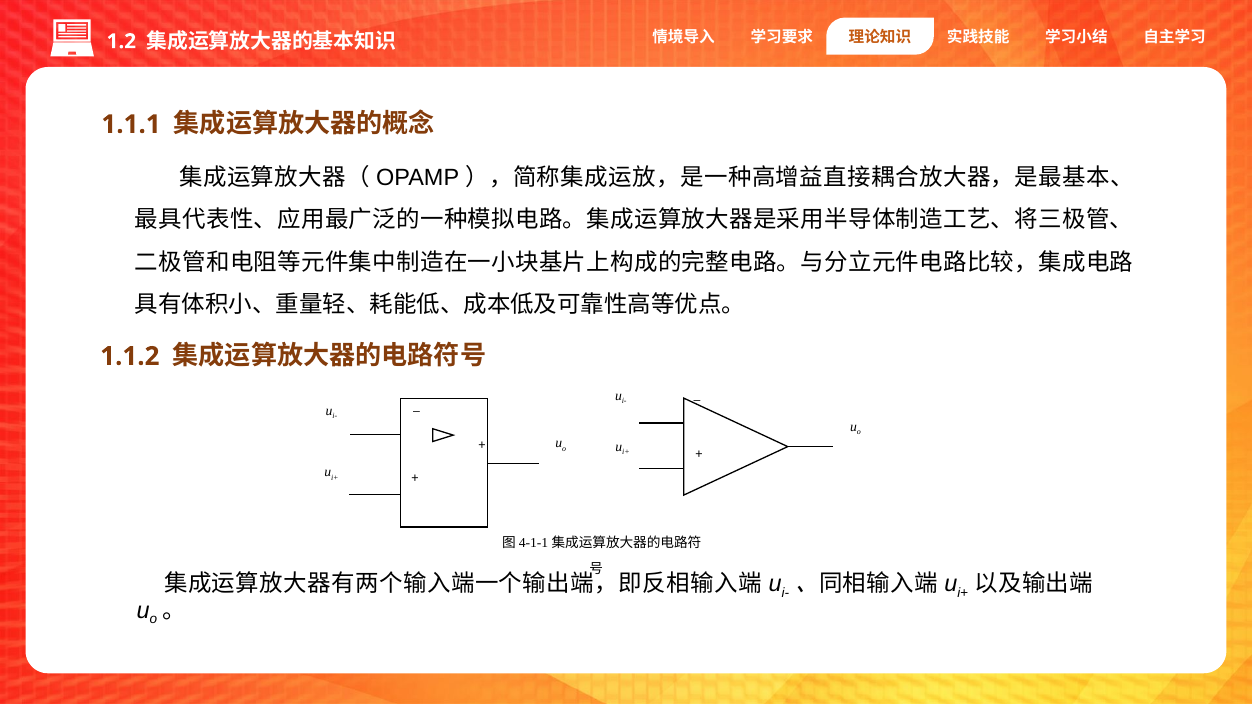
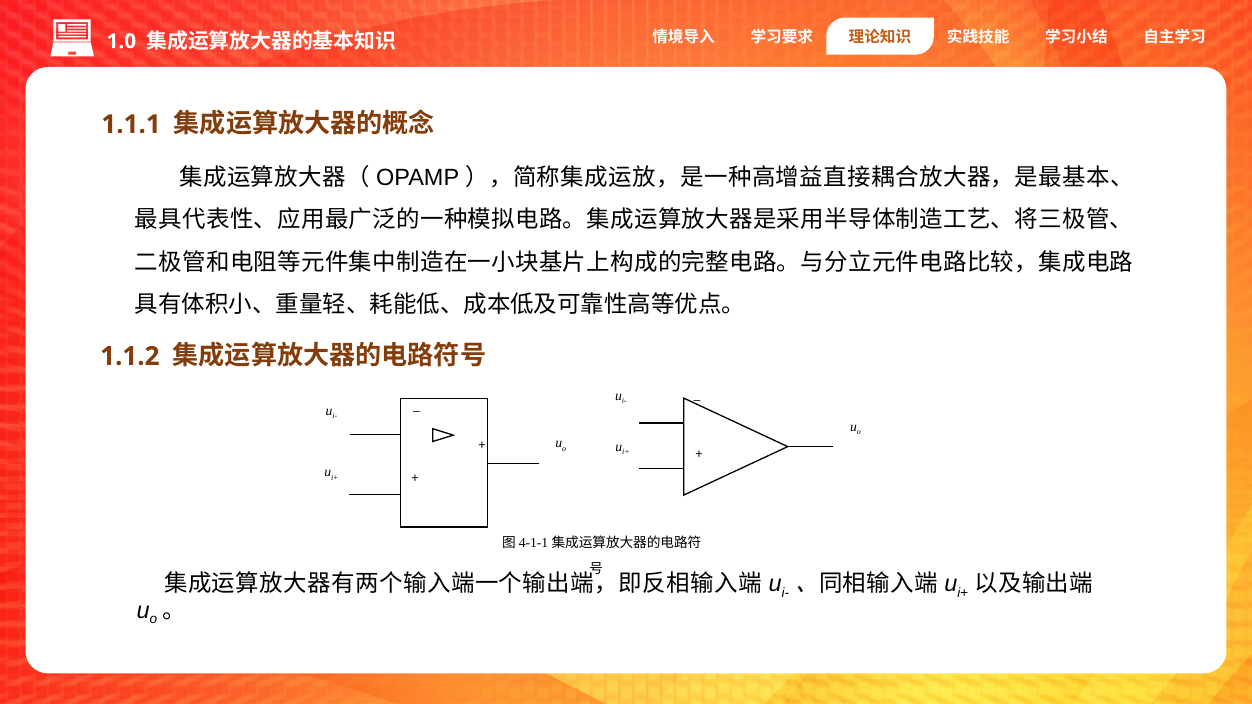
1.2: 1.2 -> 1.0
